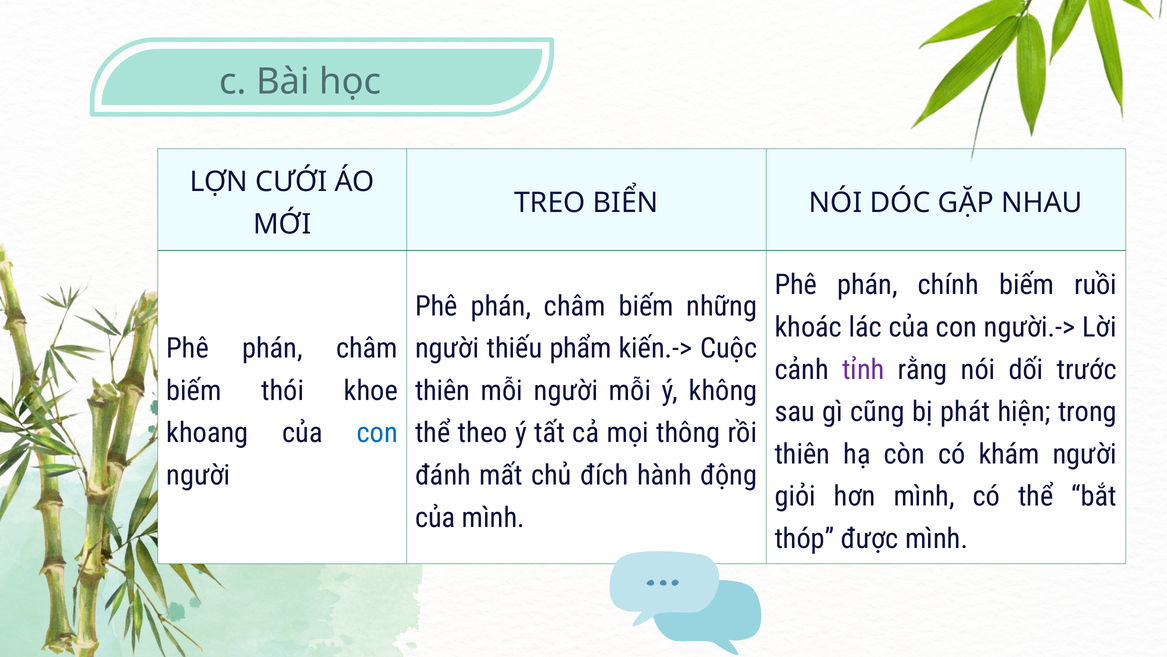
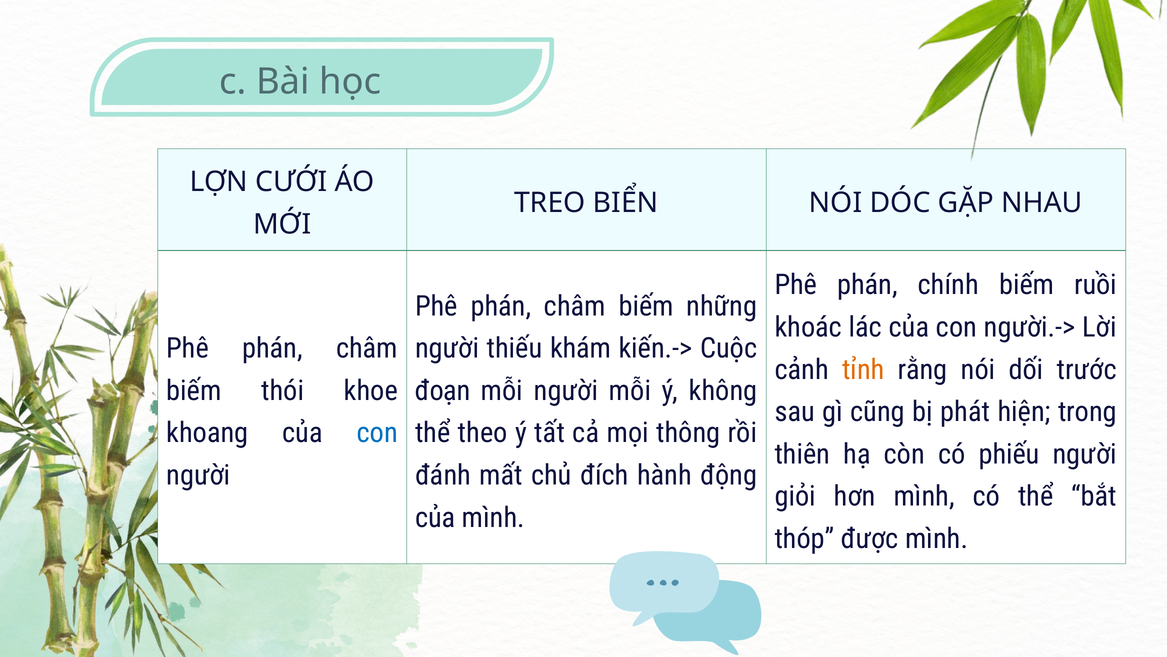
phẩm: phẩm -> khám
tỉnh colour: purple -> orange
thiên at (443, 390): thiên -> đoạn
khám: khám -> phiếu
